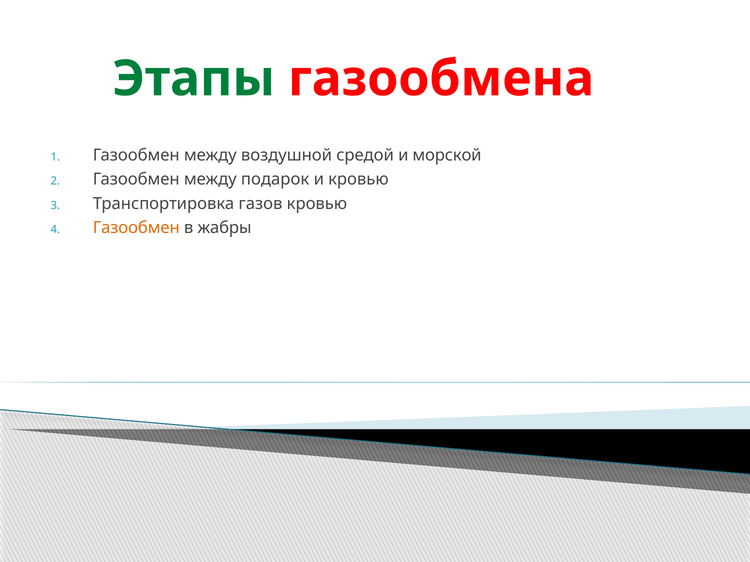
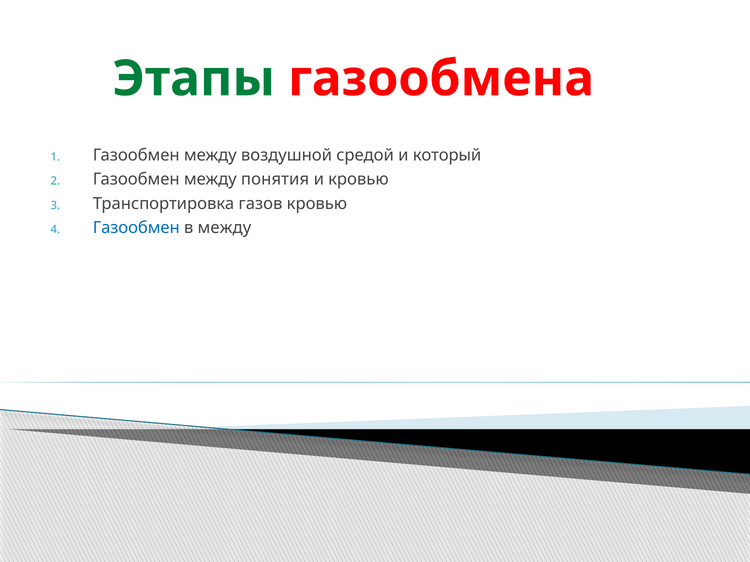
морской: морской -> который
подарок: подарок -> понятия
Газообмен at (136, 228) colour: orange -> blue
в жабры: жабры -> между
